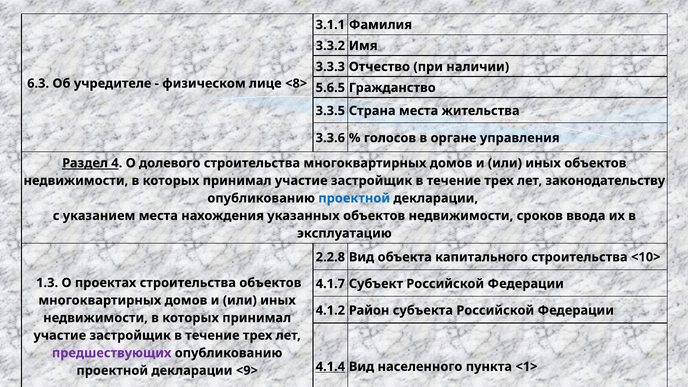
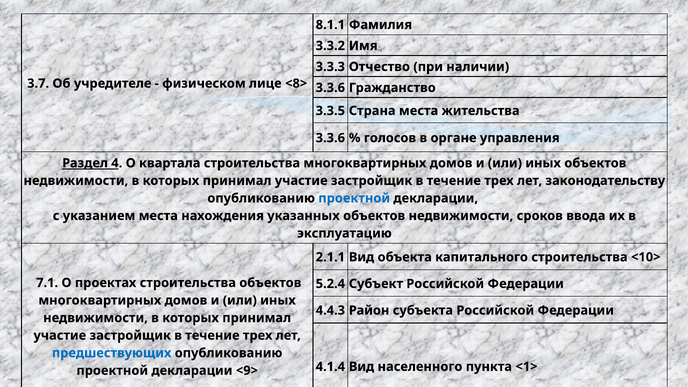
3.1.1: 3.1.1 -> 8.1.1
6.3: 6.3 -> 3.7
5.6.5 at (330, 88): 5.6.5 -> 3.3.6
долевого: долевого -> квартала
2.2.8: 2.2.8 -> 2.1.1
1.3: 1.3 -> 7.1
4.1.7: 4.1.7 -> 5.2.4
4.1.2: 4.1.2 -> 4.4.3
предшествующих colour: purple -> blue
4.1.4 underline: present -> none
